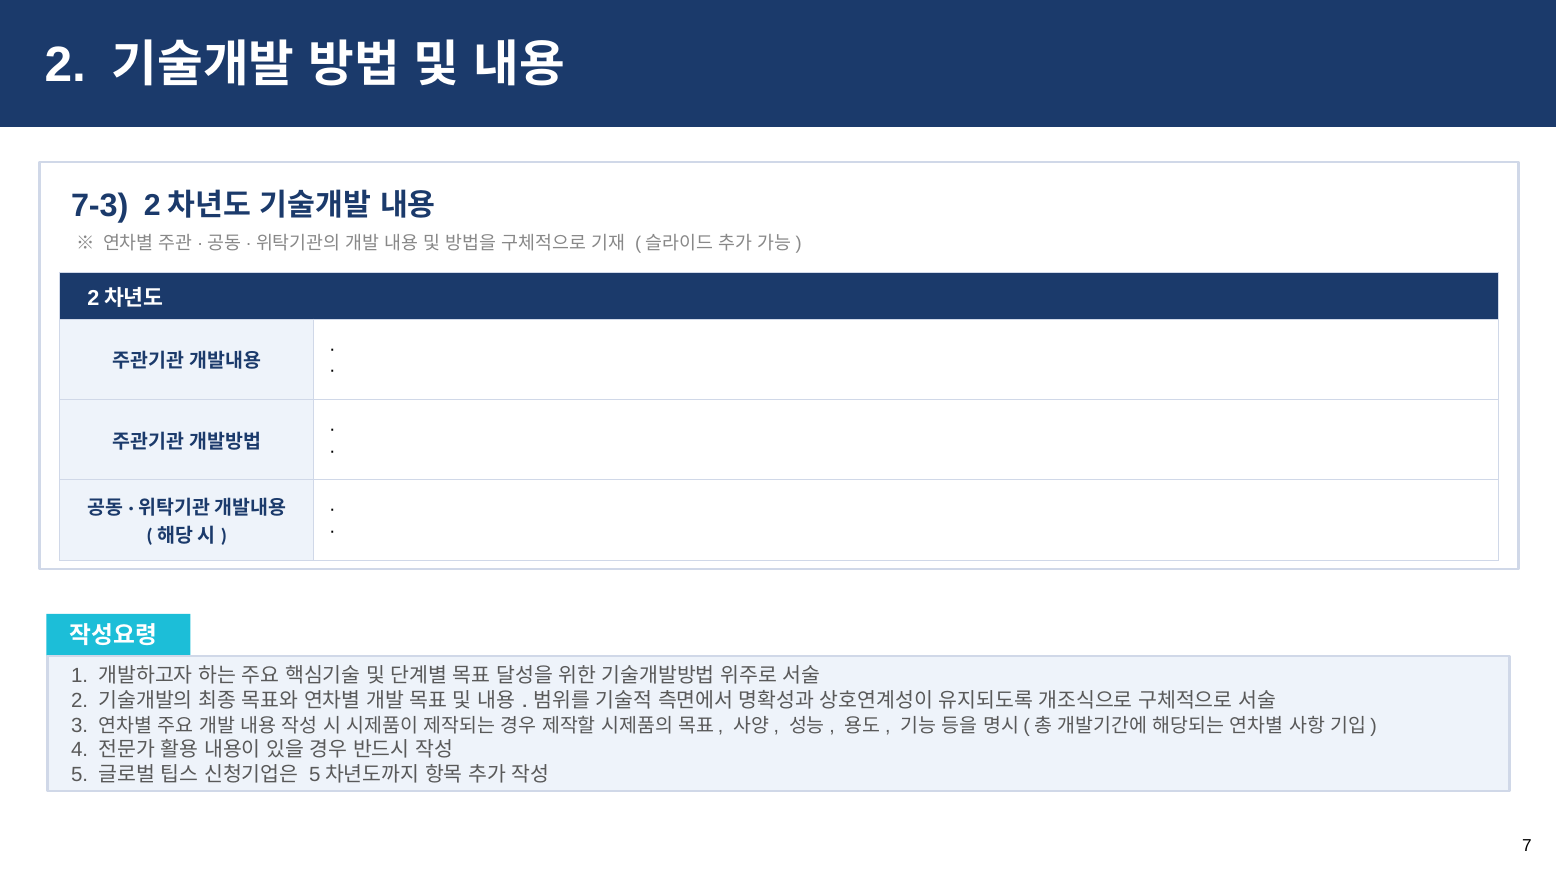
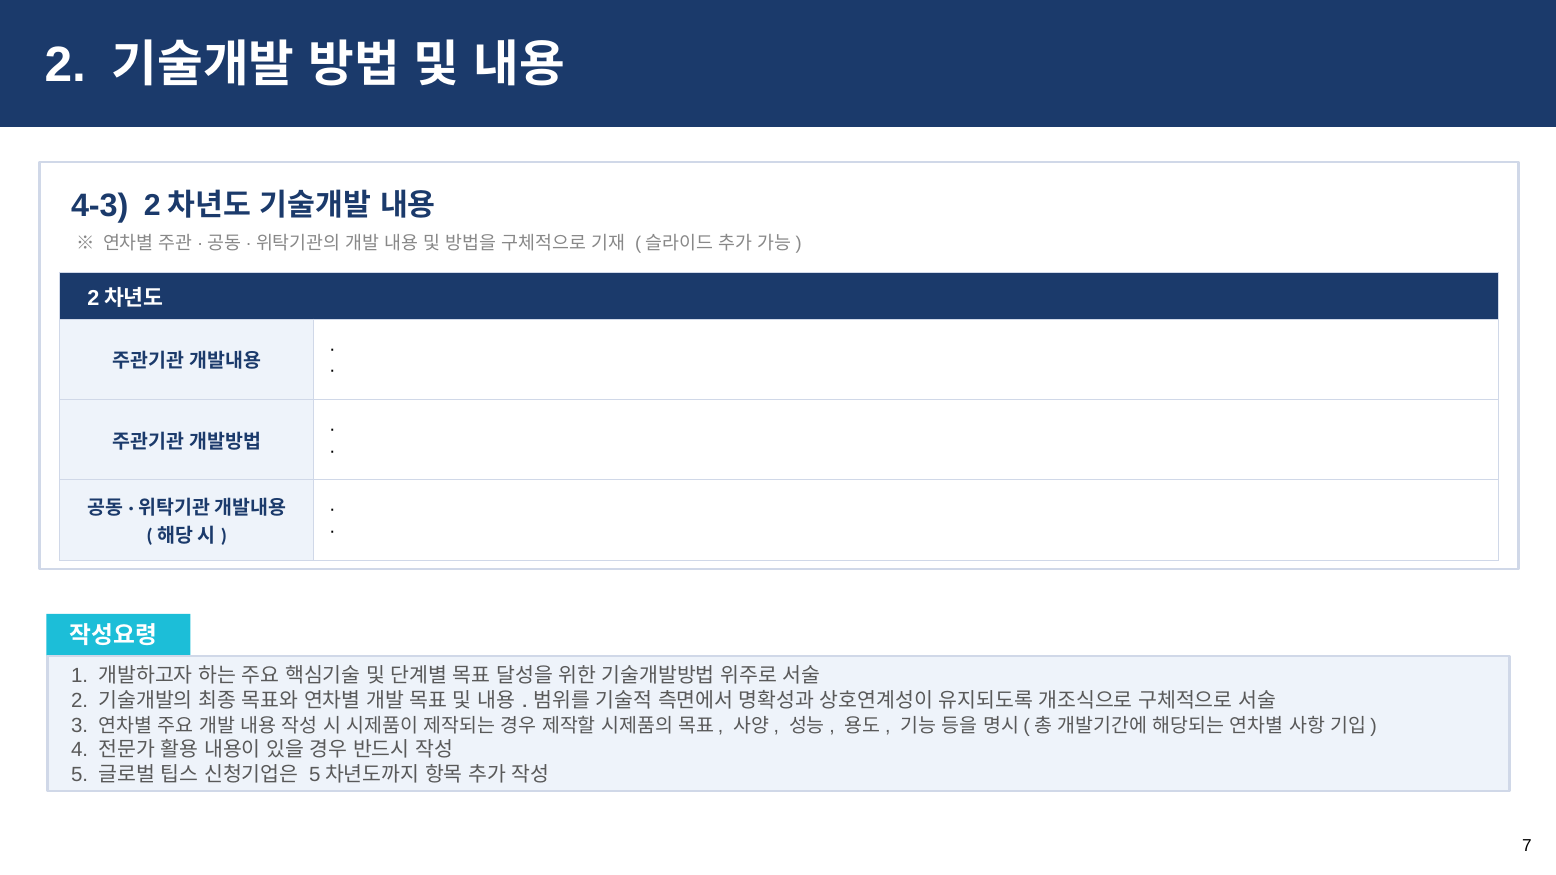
7-3: 7-3 -> 4-3
